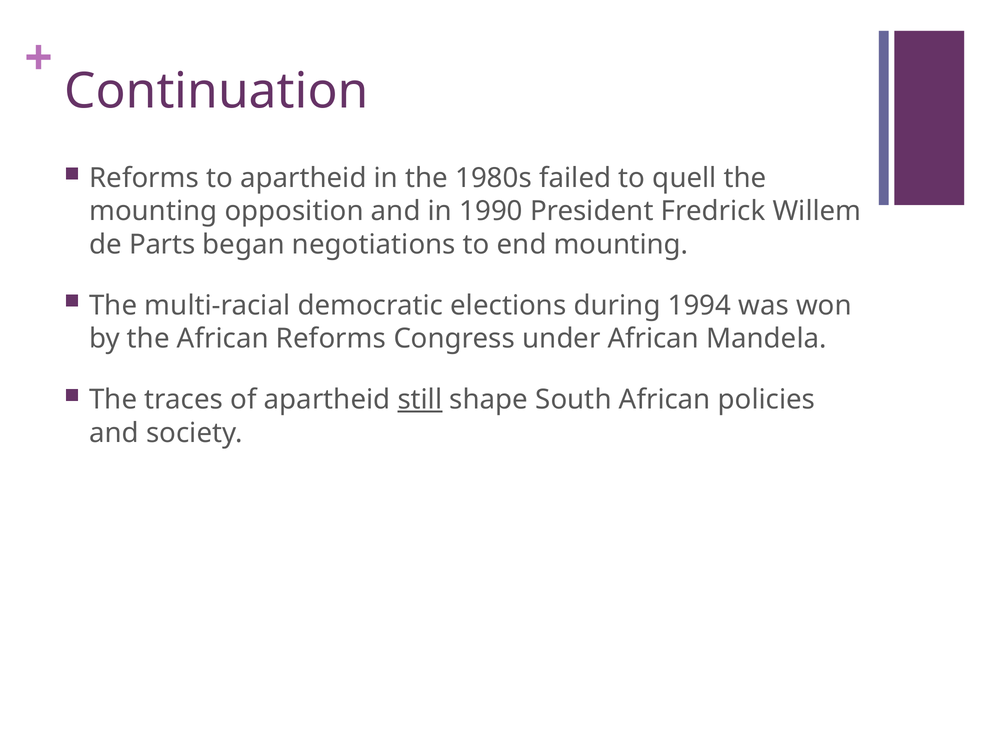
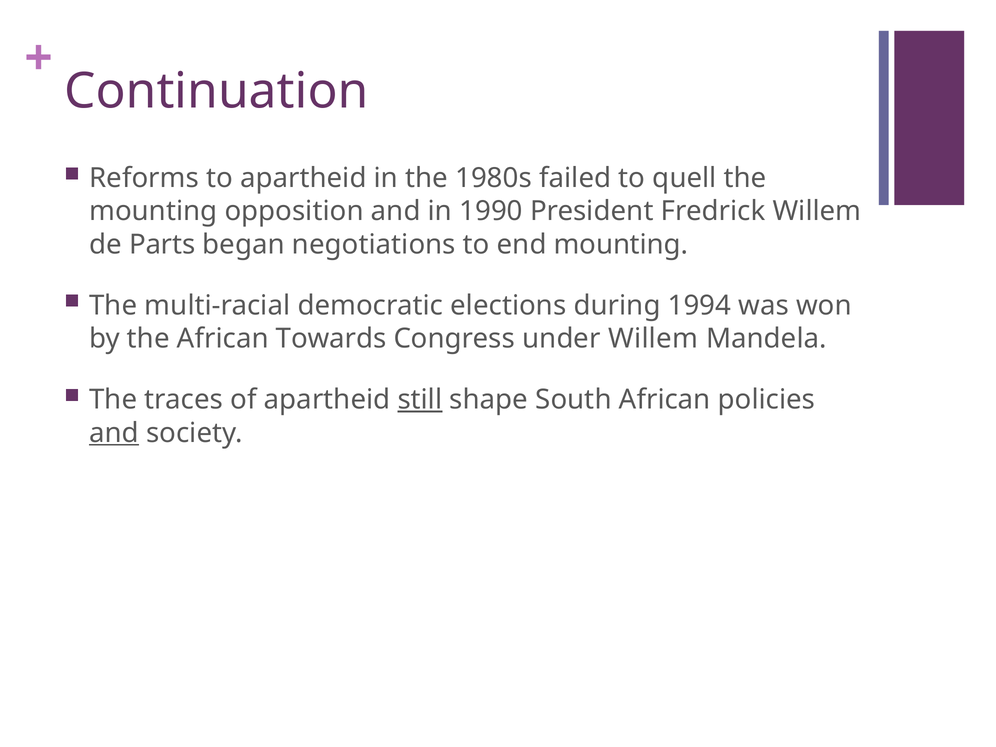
African Reforms: Reforms -> Towards
under African: African -> Willem
and at (114, 433) underline: none -> present
